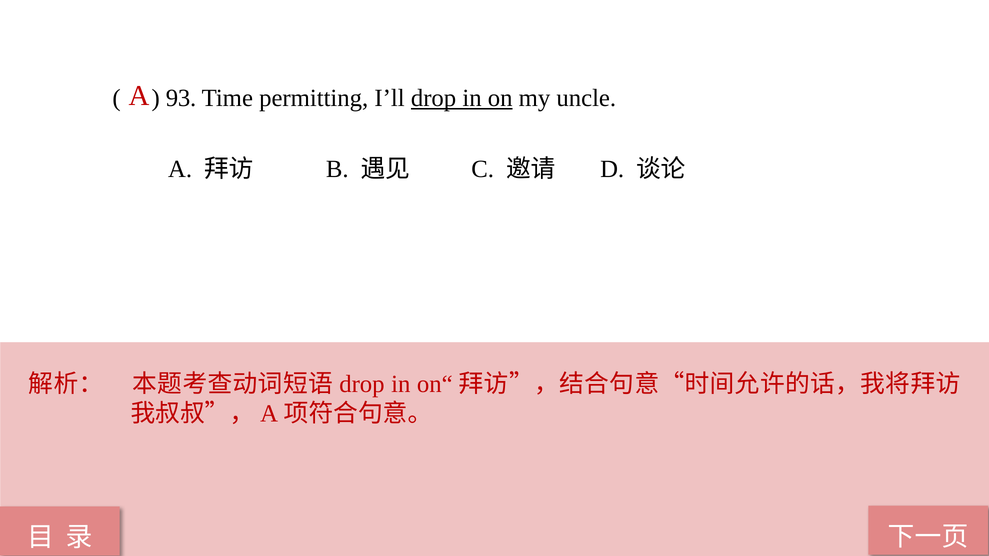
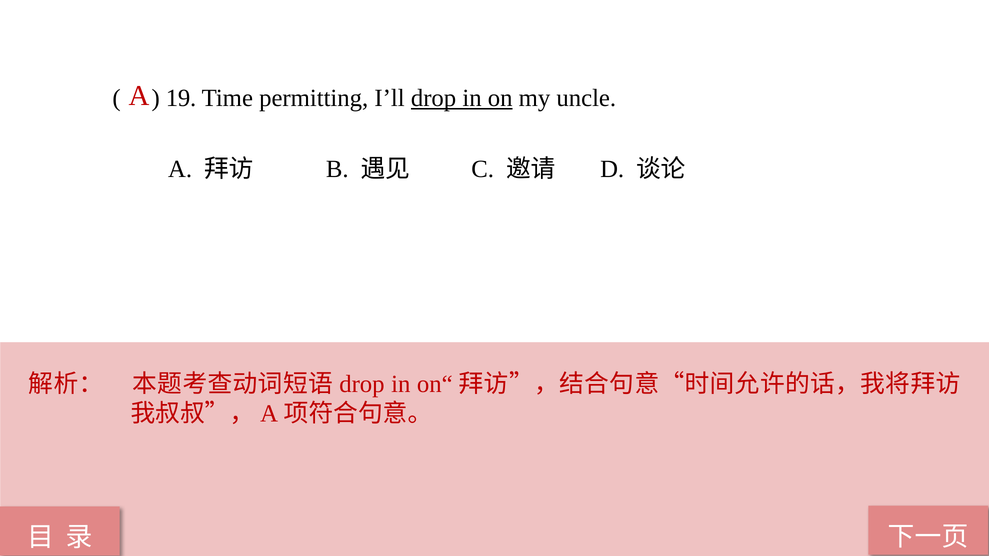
93: 93 -> 19
